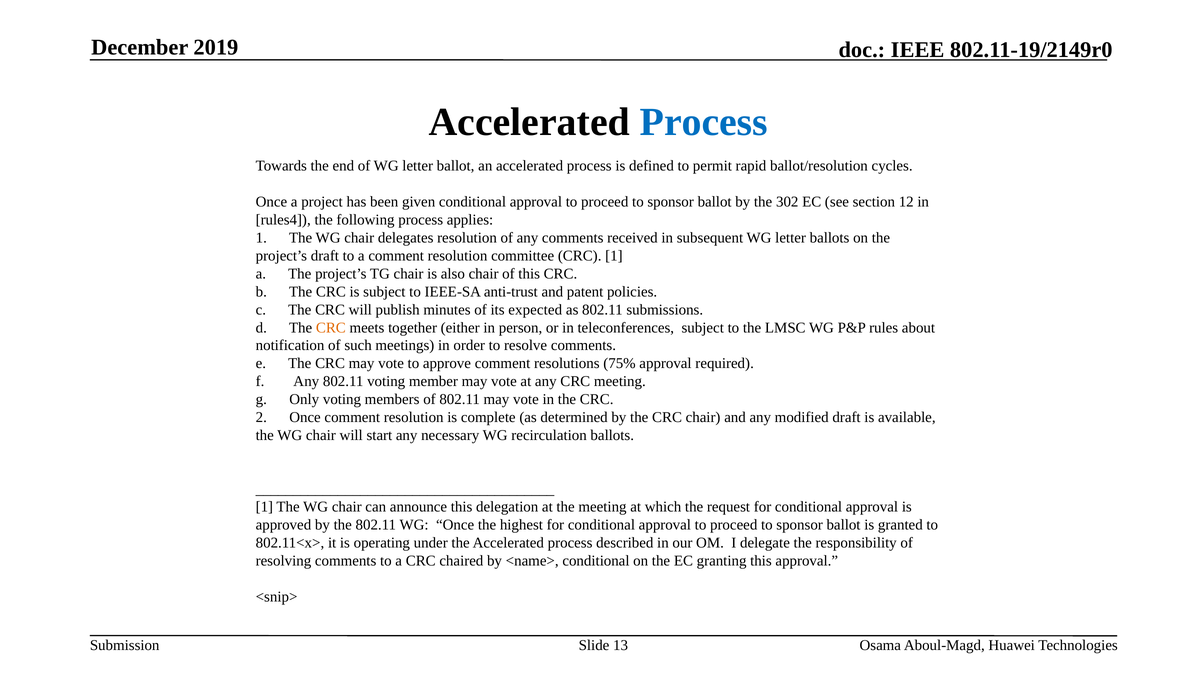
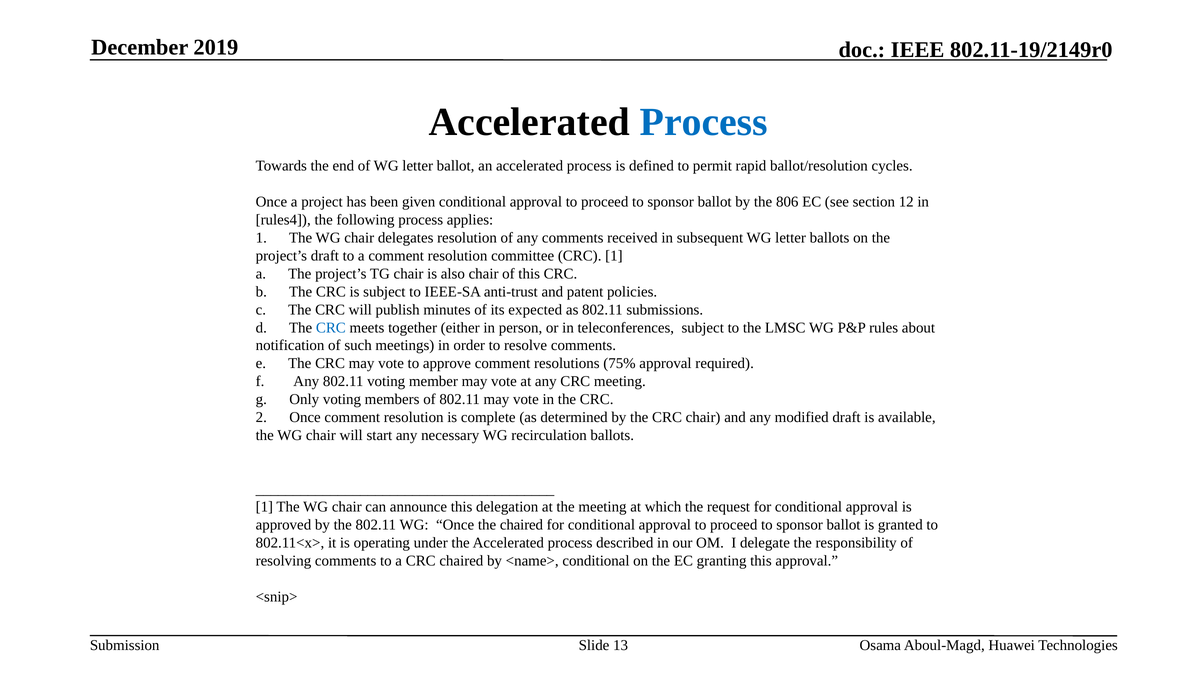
302: 302 -> 806
CRC at (331, 328) colour: orange -> blue
the highest: highest -> chaired
